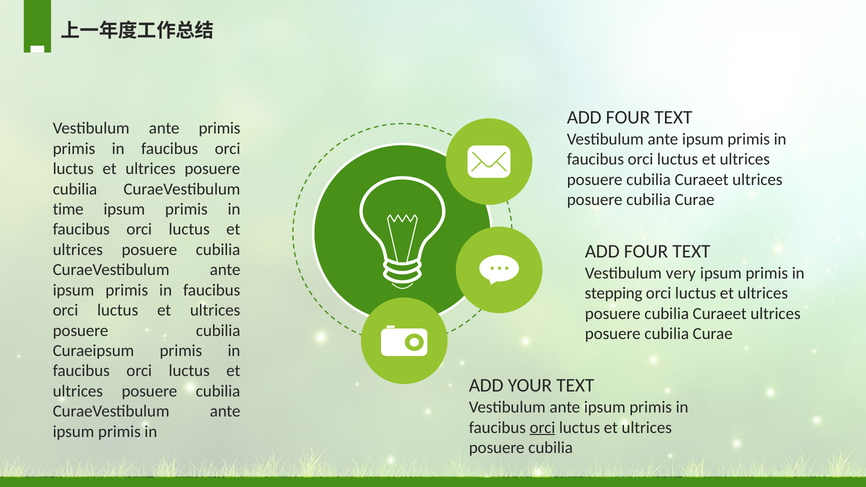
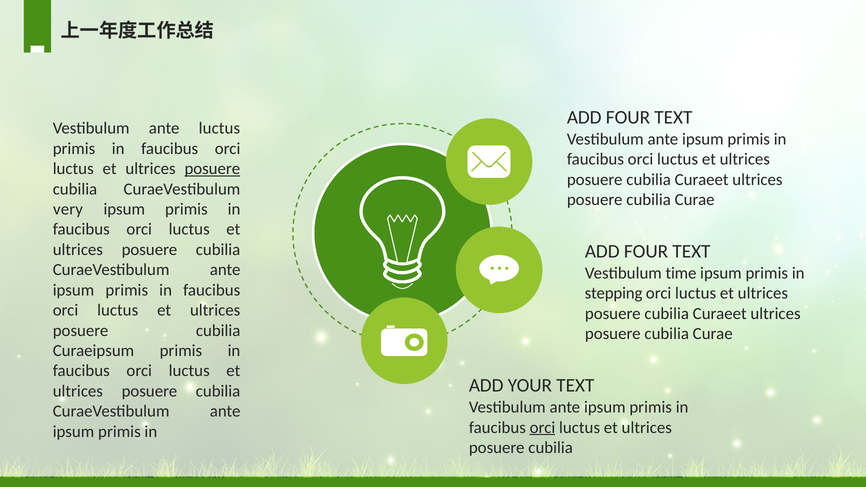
ante primis: primis -> luctus
posuere at (212, 169) underline: none -> present
time: time -> very
very: very -> time
